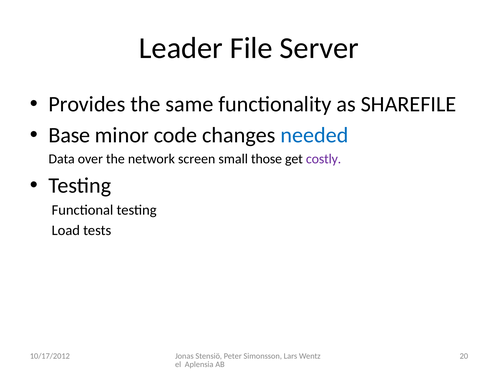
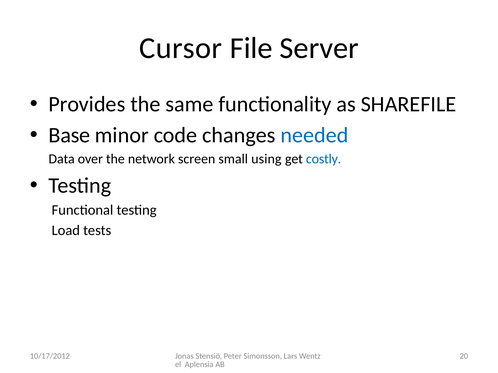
Leader: Leader -> Cursor
those: those -> using
costly colour: purple -> blue
